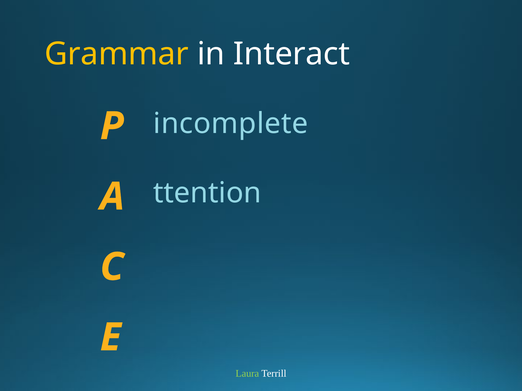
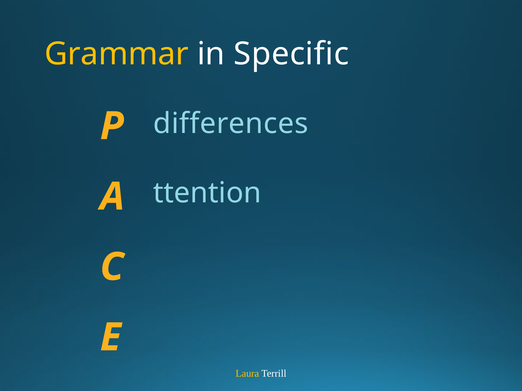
Interact: Interact -> Specific
incomplete: incomplete -> differences
Laura colour: light green -> yellow
